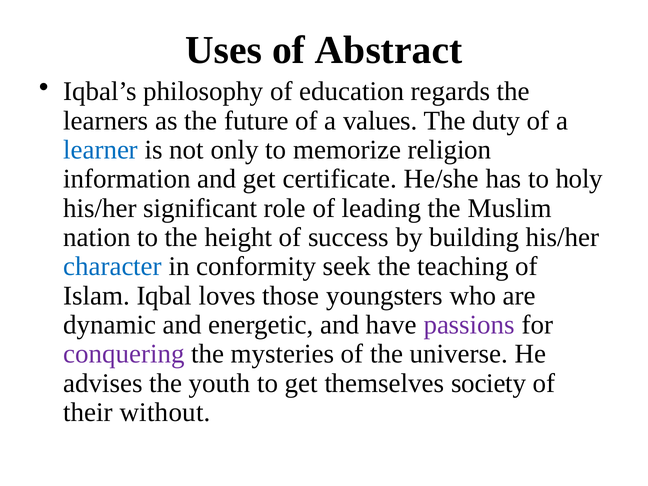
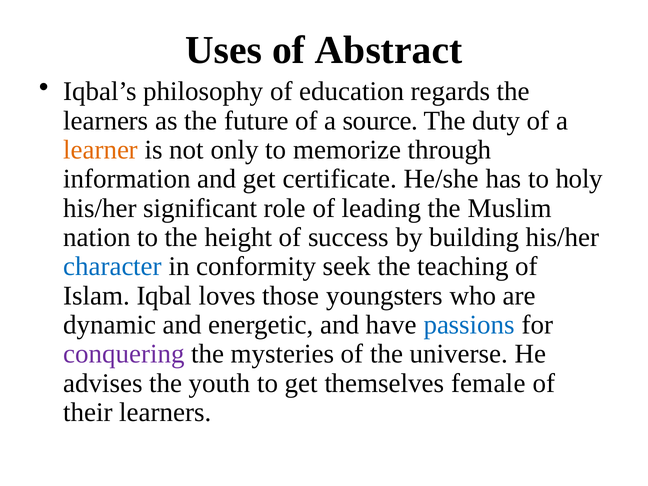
values: values -> source
learner colour: blue -> orange
religion: religion -> through
passions colour: purple -> blue
society: society -> female
their without: without -> learners
